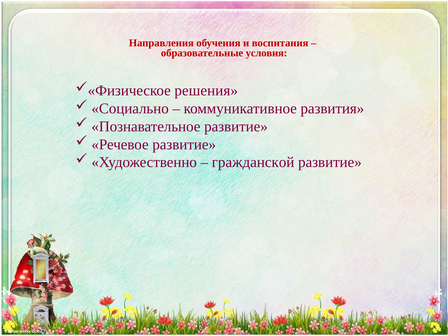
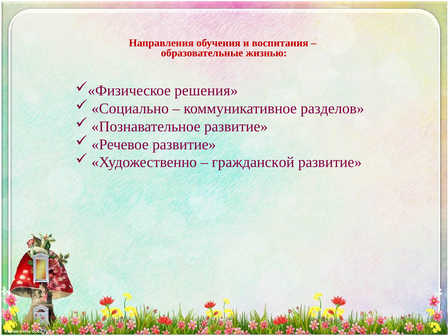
условия: условия -> жизнью
развития: развития -> разделов
